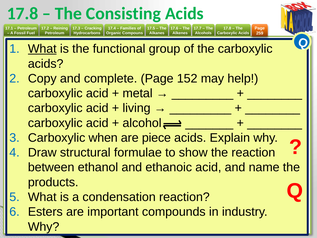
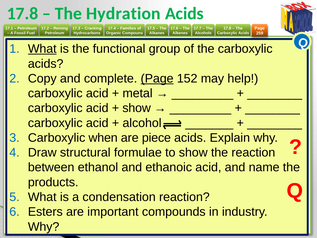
Consisting: Consisting -> Hydration
Page at (157, 78) underline: none -> present
living at (137, 108): living -> show
